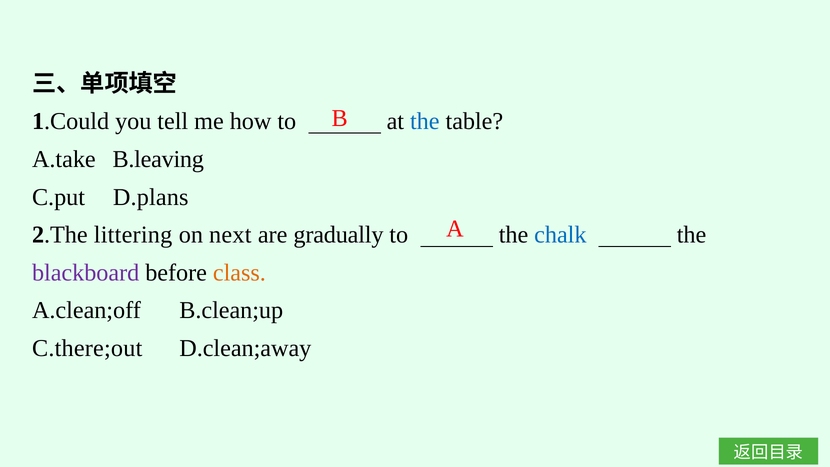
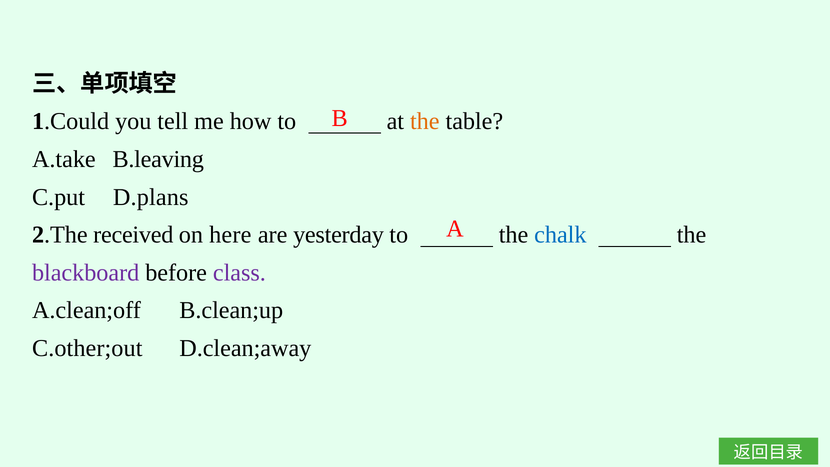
the at (425, 121) colour: blue -> orange
littering: littering -> received
next: next -> here
gradually: gradually -> yesterday
class colour: orange -> purple
C.there;out: C.there;out -> C.other;out
